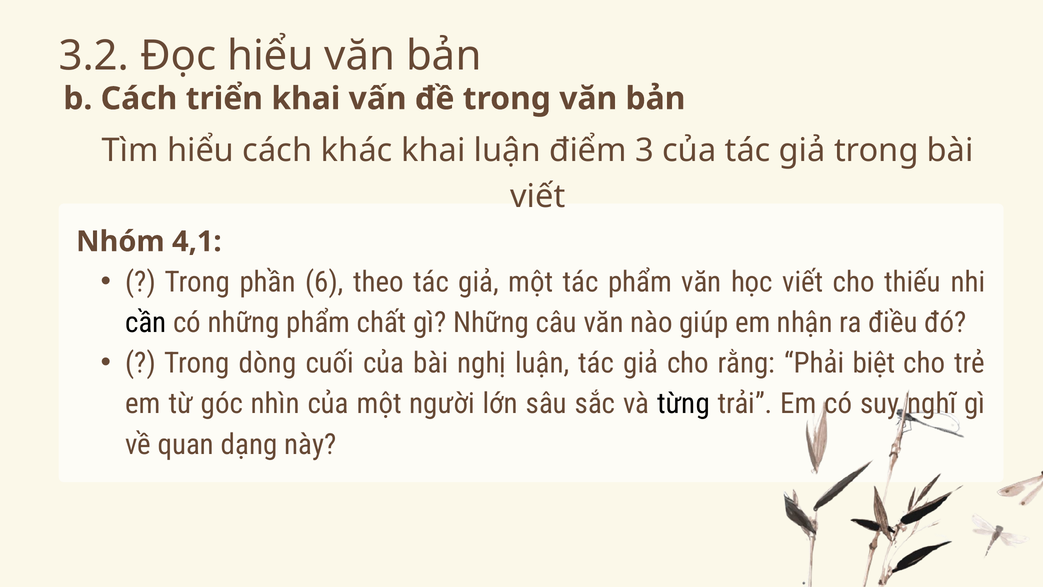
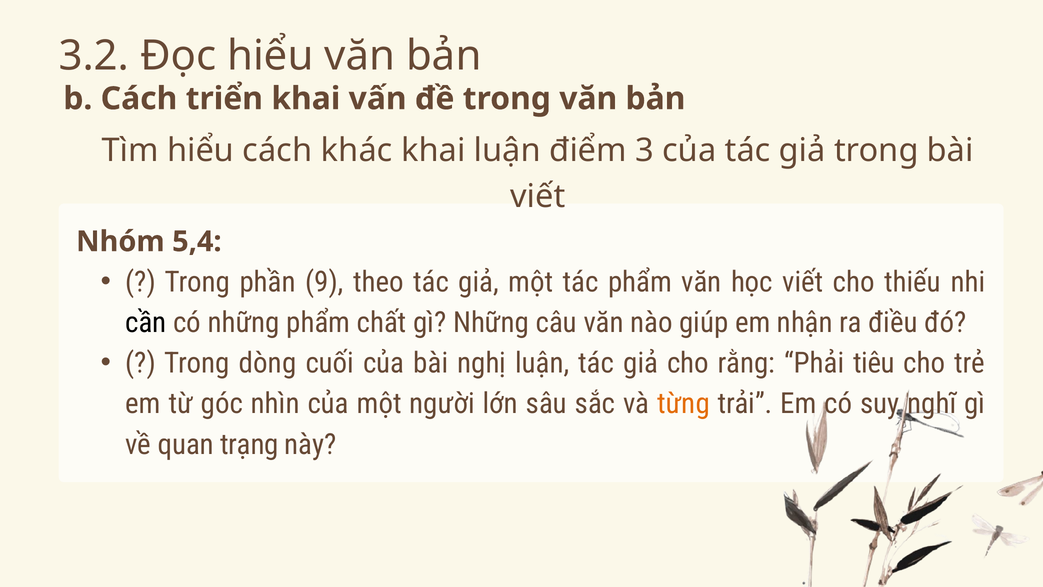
4,1: 4,1 -> 5,4
6: 6 -> 9
biệt: biệt -> tiêu
từng colour: black -> orange
dạng: dạng -> trạng
